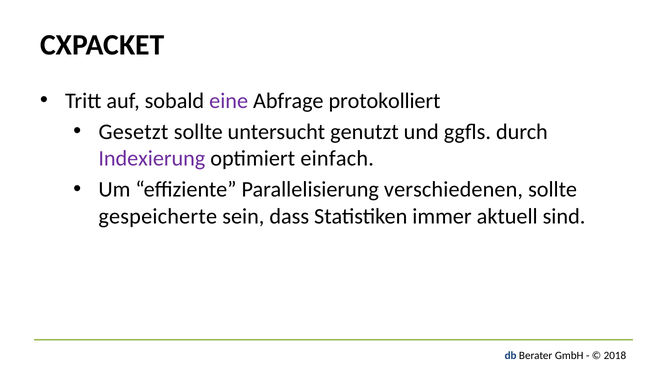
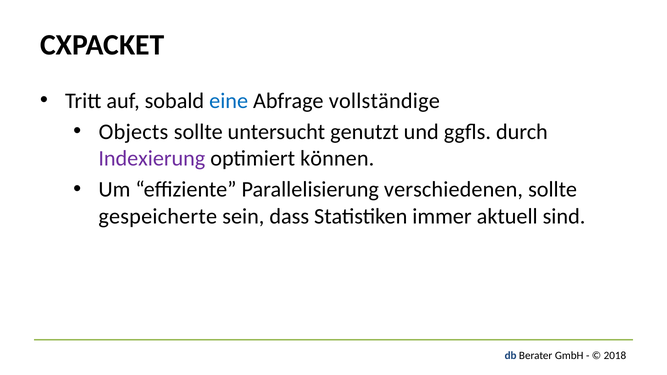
eine colour: purple -> blue
protokolliert: protokolliert -> vollständige
Gesetzt: Gesetzt -> Objects
einfach: einfach -> können
